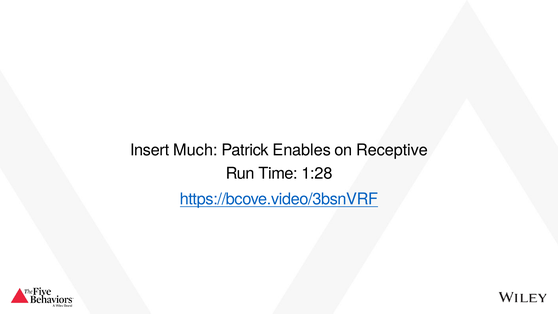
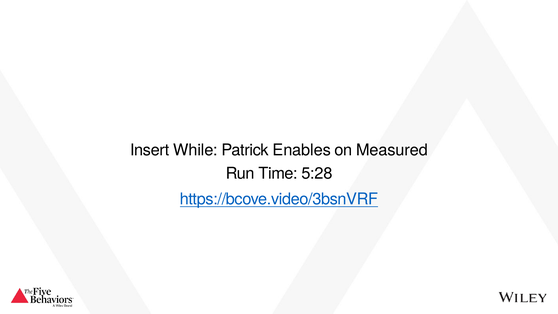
Much: Much -> While
Receptive: Receptive -> Measured
1:28: 1:28 -> 5:28
